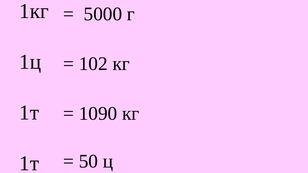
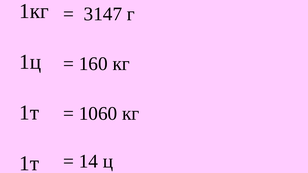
5000: 5000 -> 3147
102: 102 -> 160
1090: 1090 -> 1060
50: 50 -> 14
